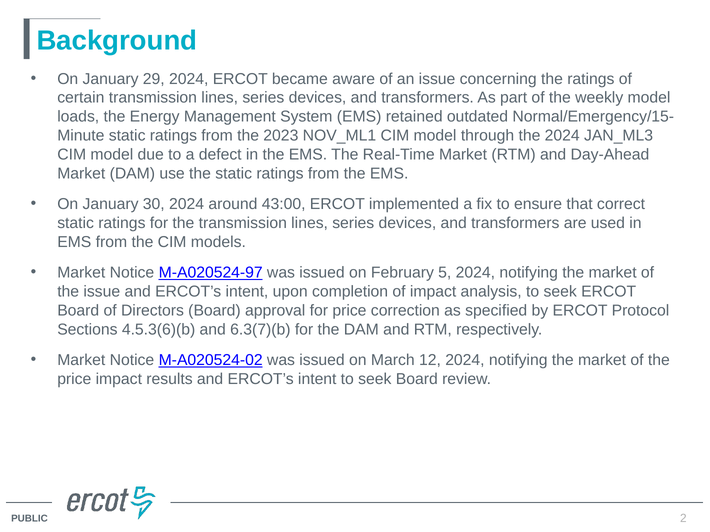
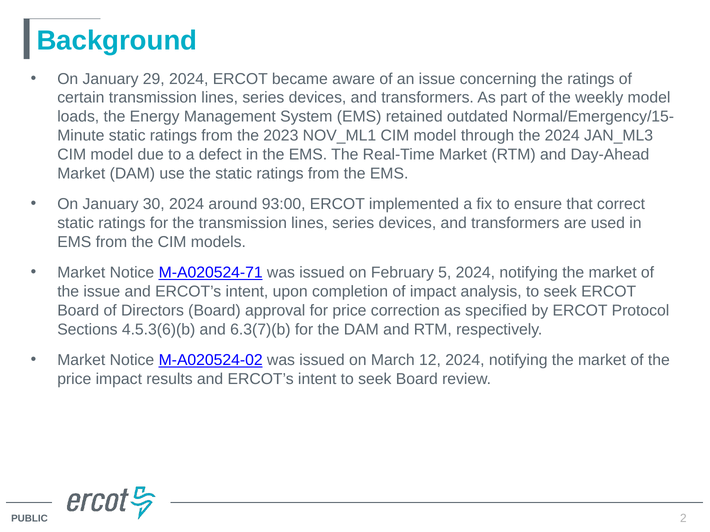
43:00: 43:00 -> 93:00
M-A020524-97: M-A020524-97 -> M-A020524-71
